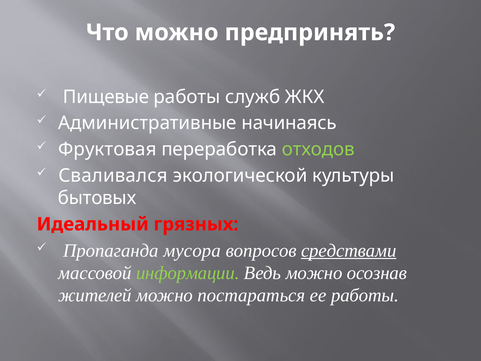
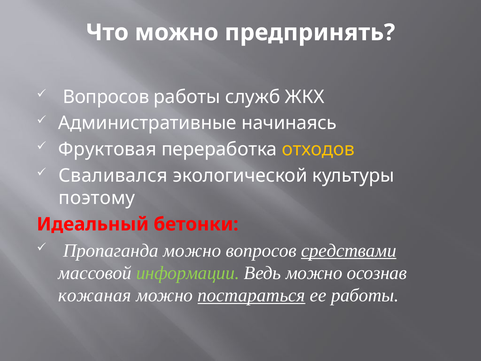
Пищевые at (106, 97): Пищевые -> Вопросов
отходов colour: light green -> yellow
бытовых: бытовых -> поэтому
грязных: грязных -> бетонки
Пропаганда мусора: мусора -> можно
жителей: жителей -> кожаная
постараться underline: none -> present
